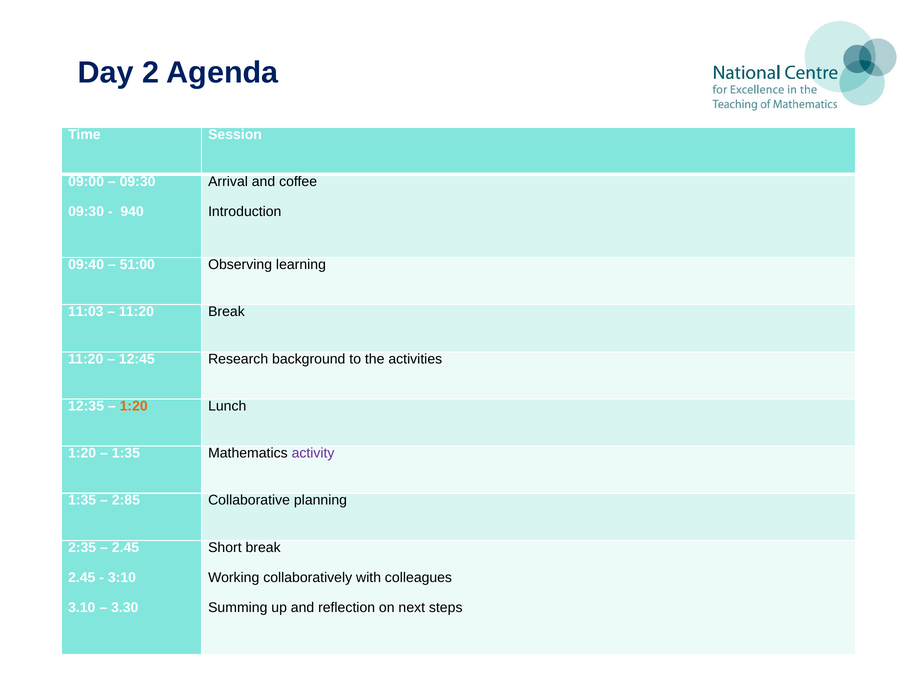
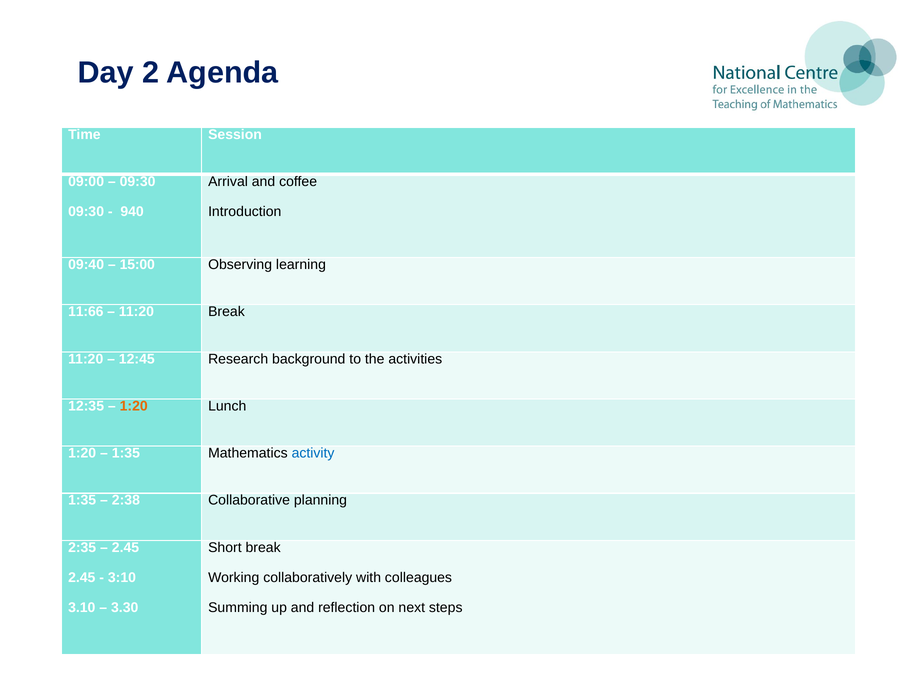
51:00: 51:00 -> 15:00
11:03: 11:03 -> 11:66
activity colour: purple -> blue
2:85: 2:85 -> 2:38
